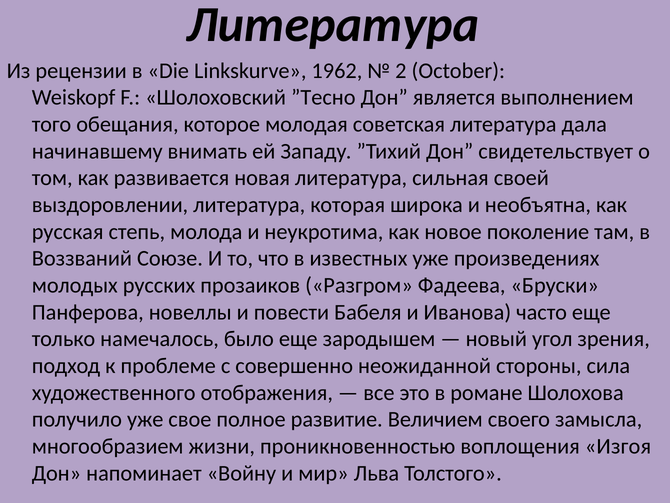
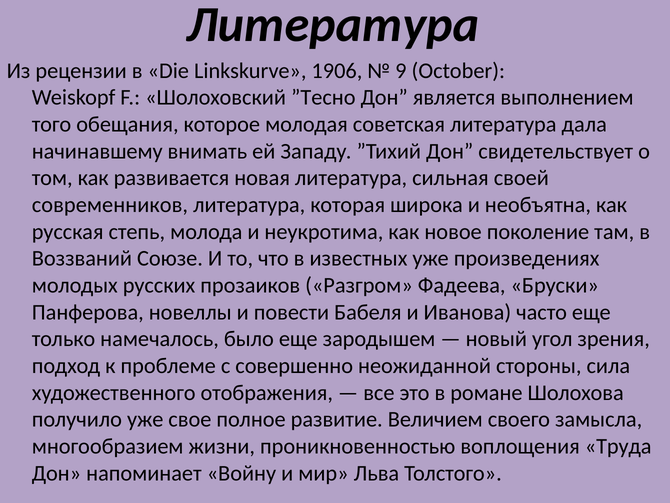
1962: 1962 -> 1906
2: 2 -> 9
выздоровлении: выздоровлении -> современников
Изгоя: Изгоя -> Труда
